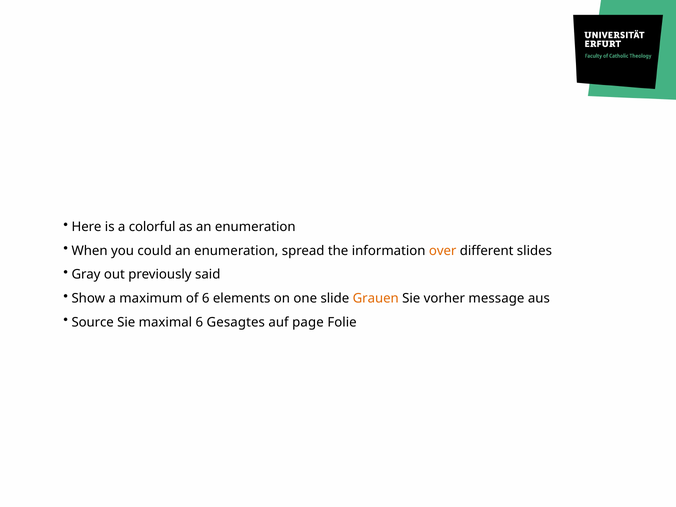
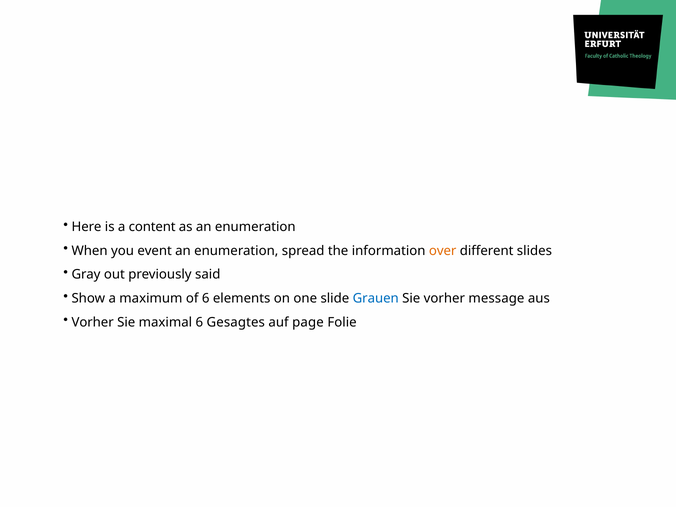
colorful: colorful -> content
could: could -> event
Grauen colour: orange -> blue
Source at (93, 322): Source -> Vorher
